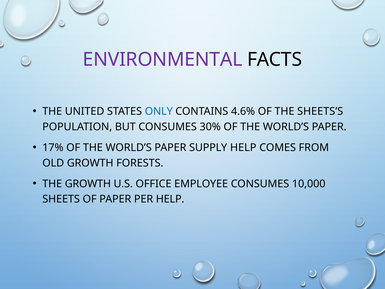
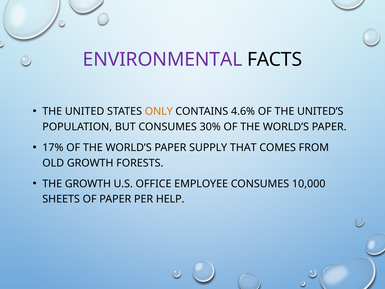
ONLY colour: blue -> orange
SHEETS’S: SHEETS’S -> UNITED’S
SUPPLY HELP: HELP -> THAT
